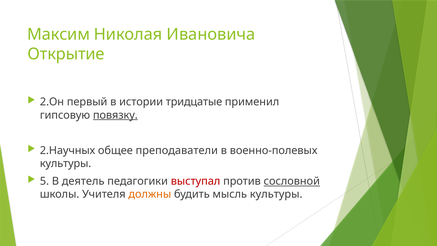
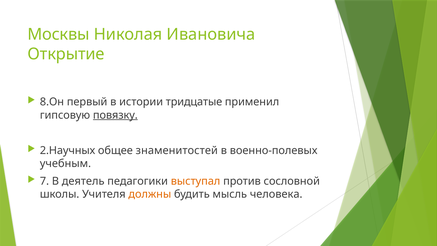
Максим: Максим -> Москвы
2.Он: 2.Он -> 8.Он
преподаватели: преподаватели -> знаменитостей
культуры at (66, 163): культуры -> учебным
5: 5 -> 7
выступал colour: red -> orange
сословной underline: present -> none
мысль культуры: культуры -> человека
